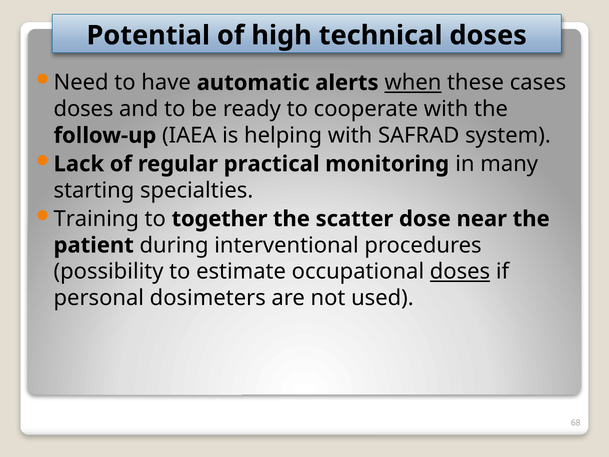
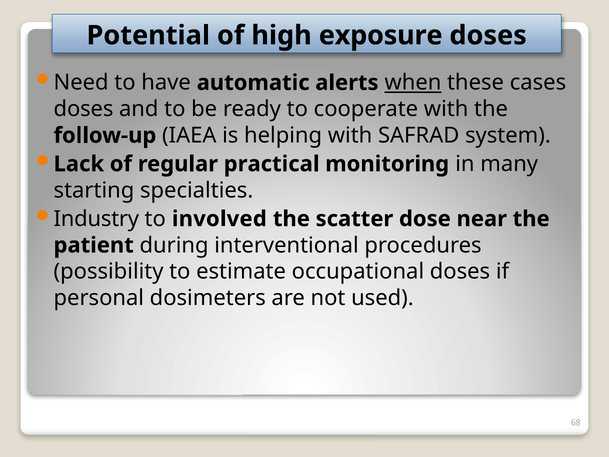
technical: technical -> exposure
Training: Training -> Industry
together: together -> involved
doses at (460, 272) underline: present -> none
